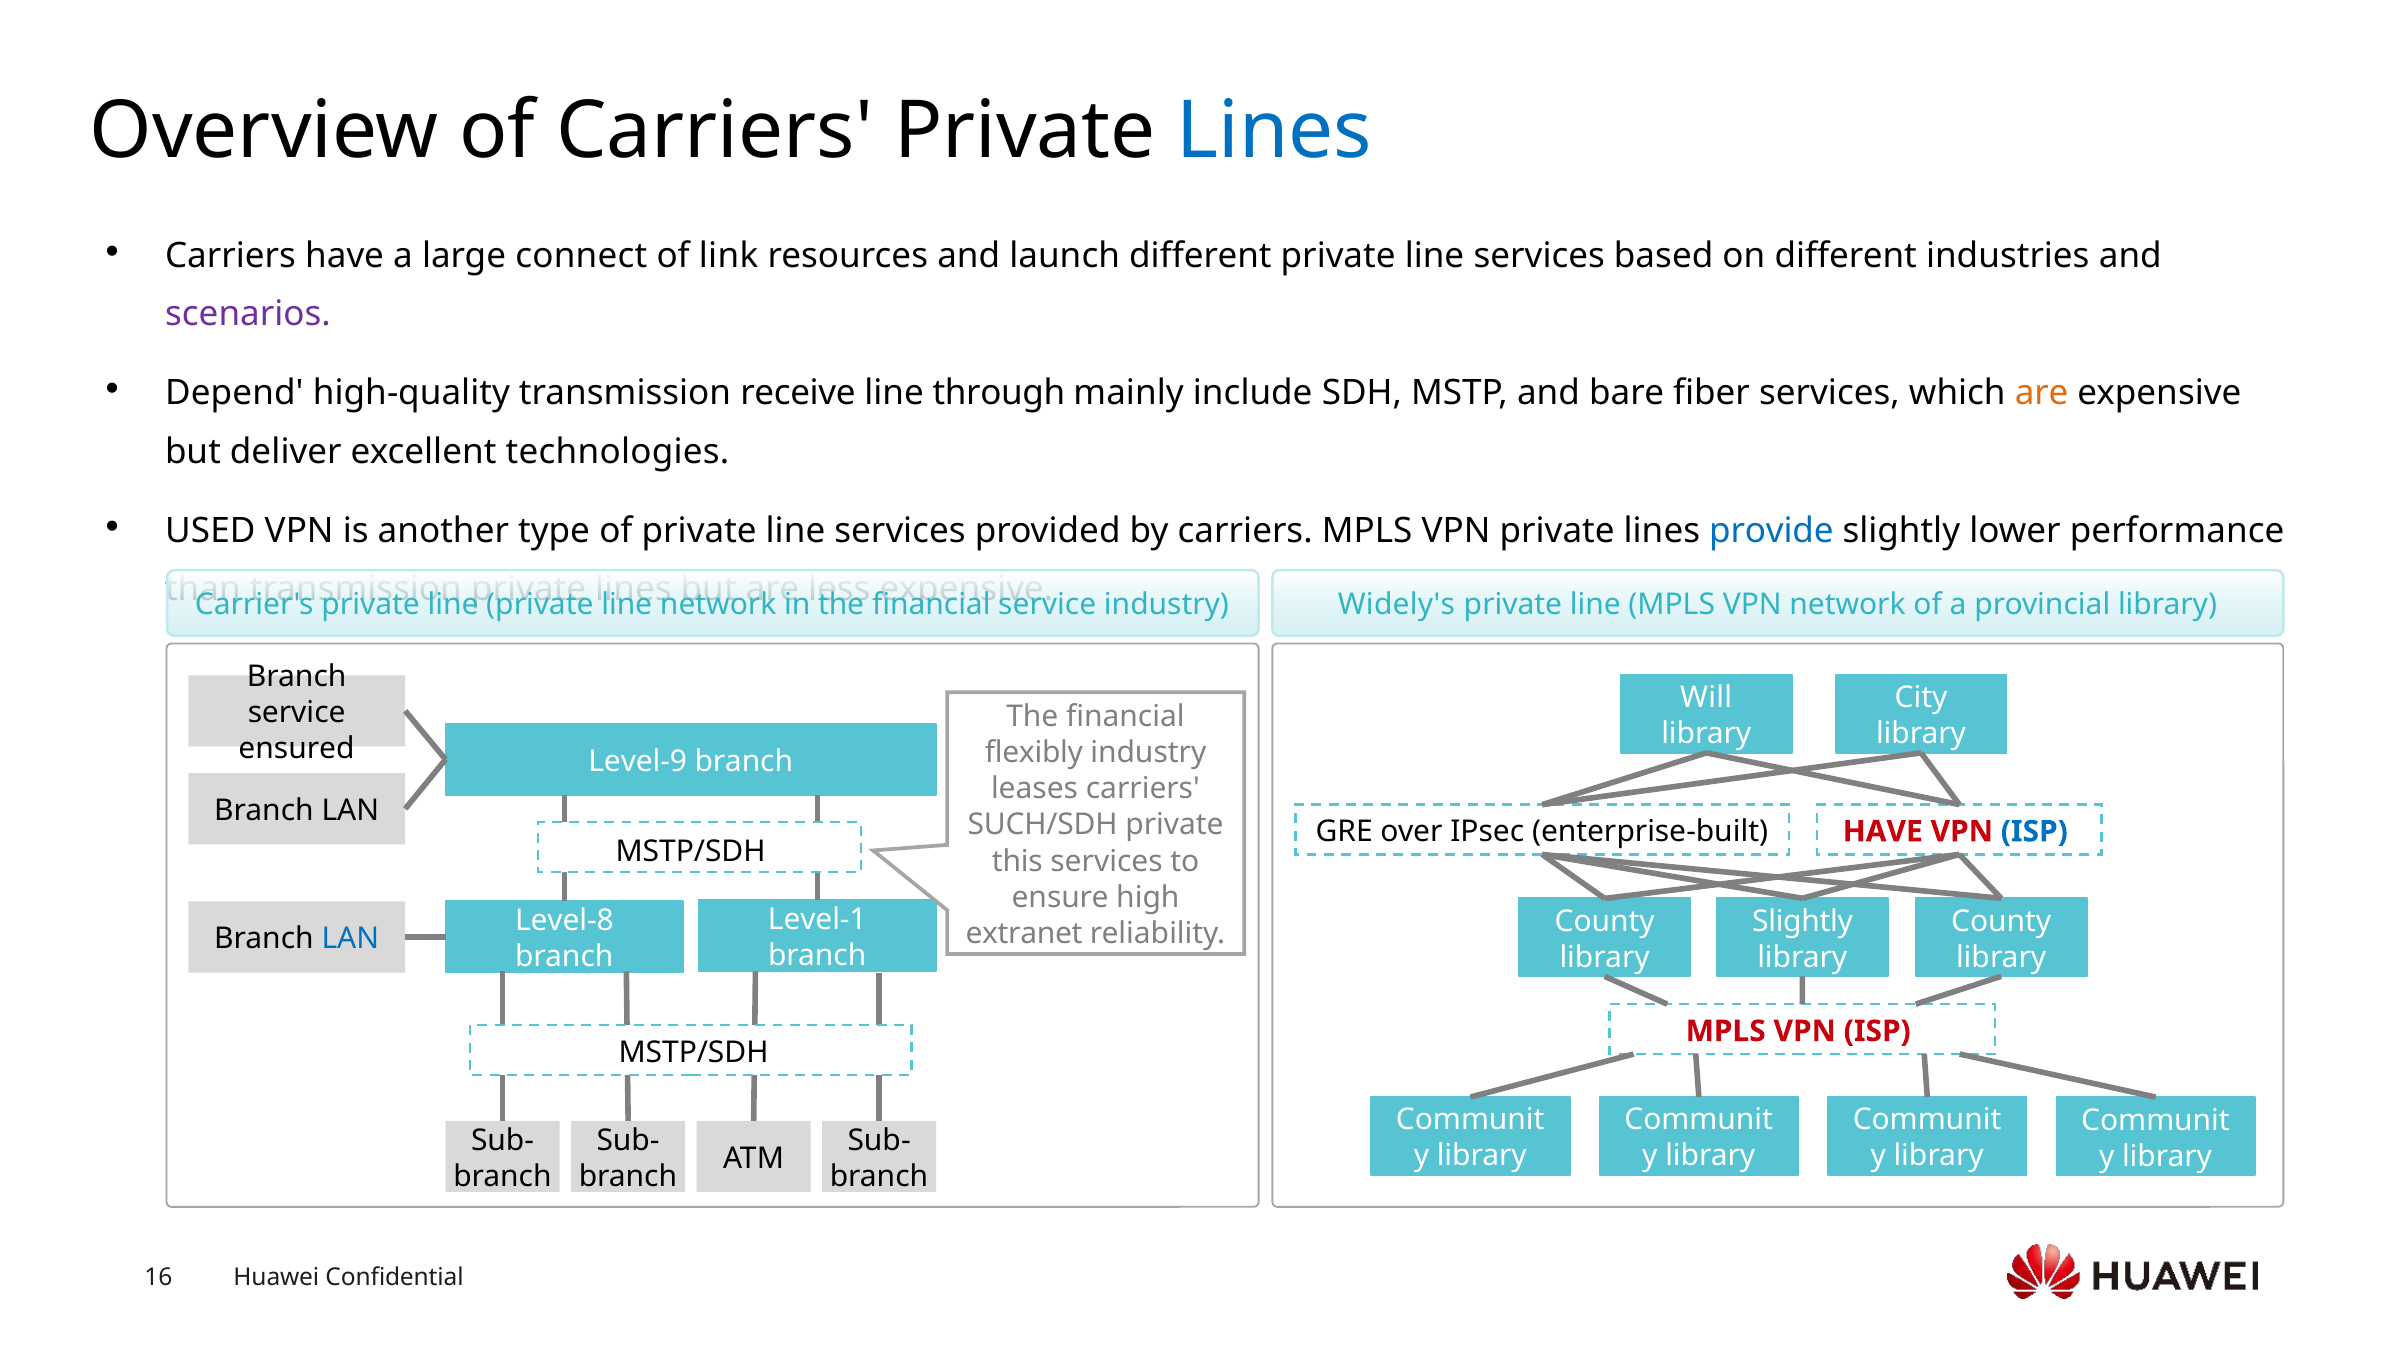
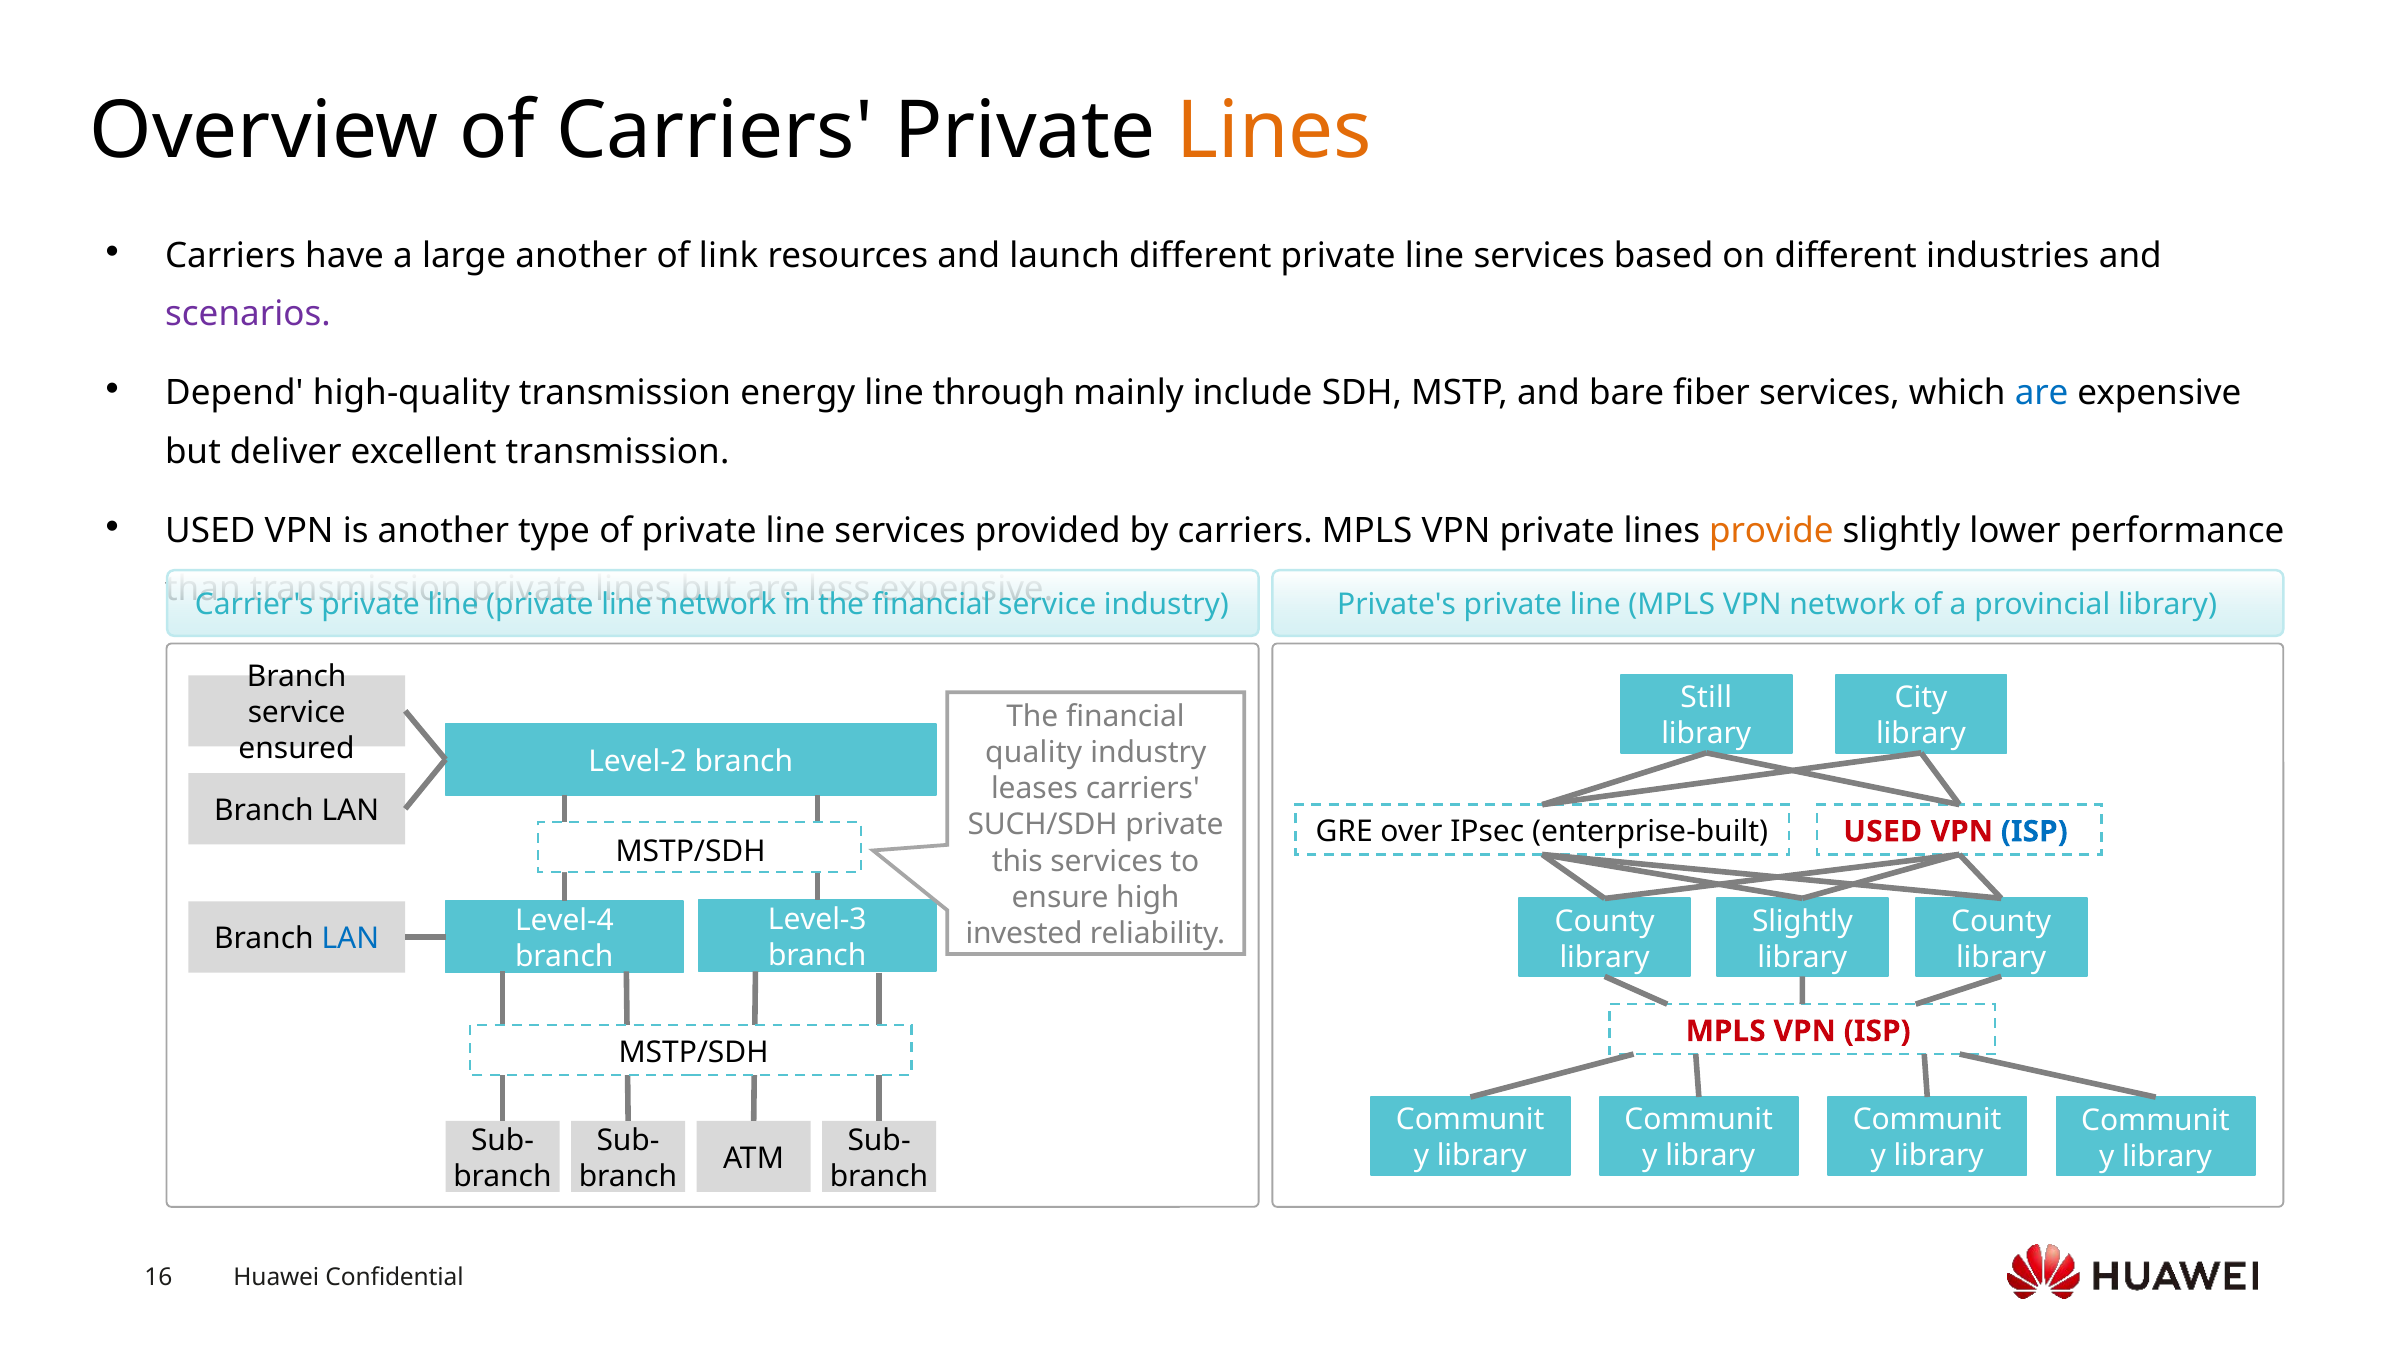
Lines at (1274, 131) colour: blue -> orange
large connect: connect -> another
receive: receive -> energy
are at (2042, 393) colour: orange -> blue
excellent technologies: technologies -> transmission
provide colour: blue -> orange
Widely's: Widely's -> Private's
Will: Will -> Still
flexibly: flexibly -> quality
Level-9: Level-9 -> Level-2
enterprise-built HAVE: HAVE -> USED
Level-1: Level-1 -> Level-3
Level-8: Level-8 -> Level-4
extranet: extranet -> invested
